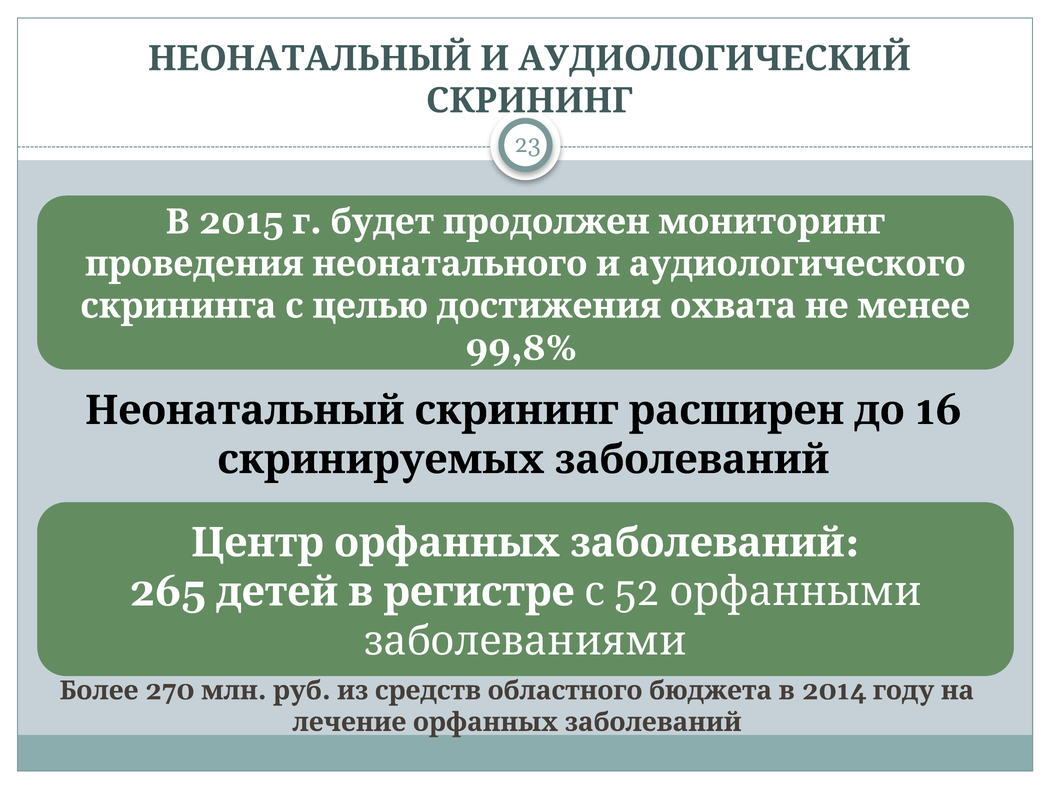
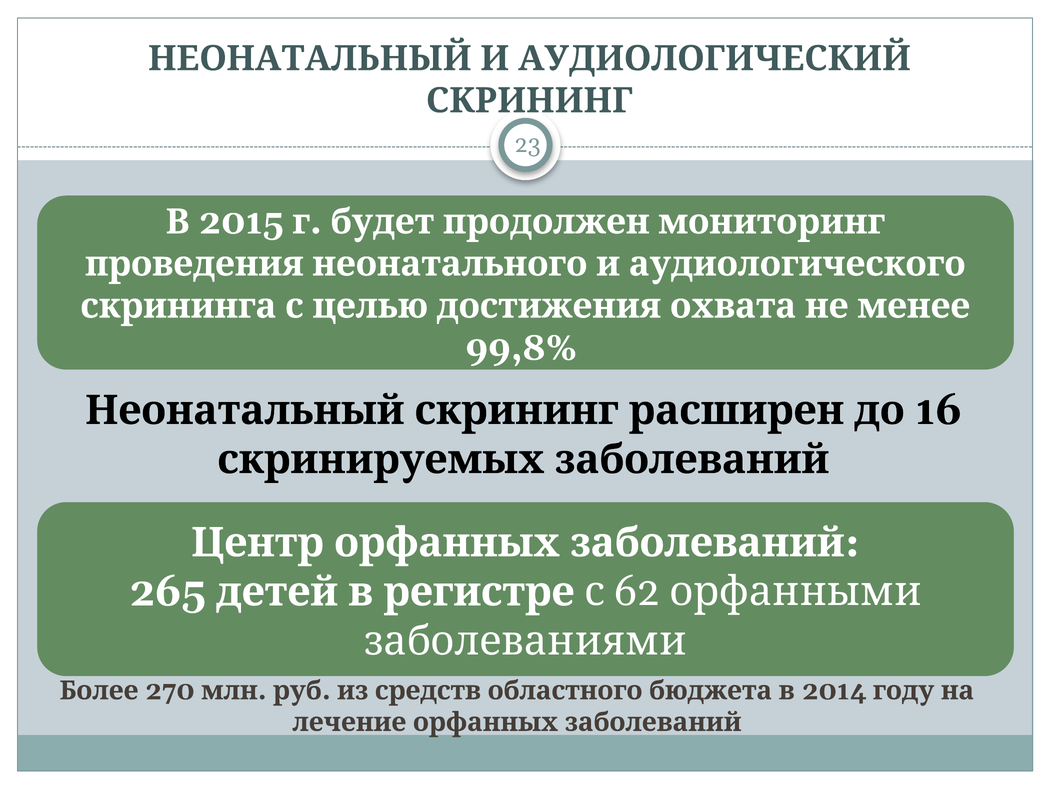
52: 52 -> 62
